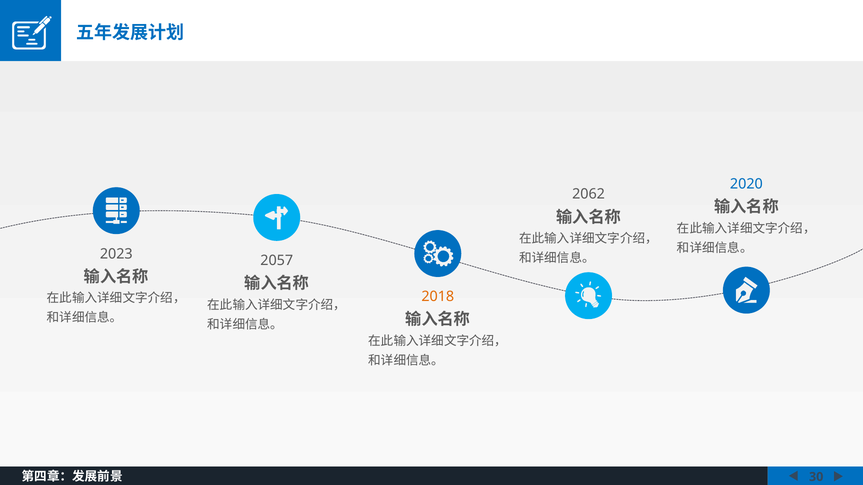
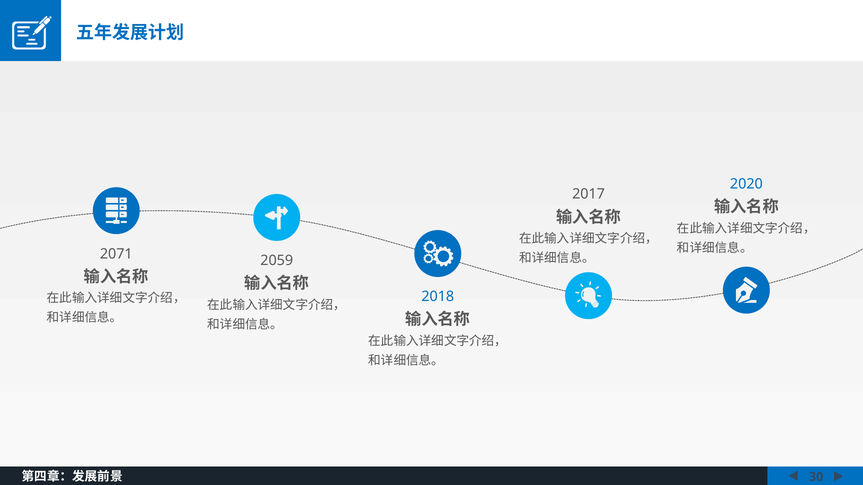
2062: 2062 -> 2017
2023: 2023 -> 2071
2057: 2057 -> 2059
2018 colour: orange -> blue
